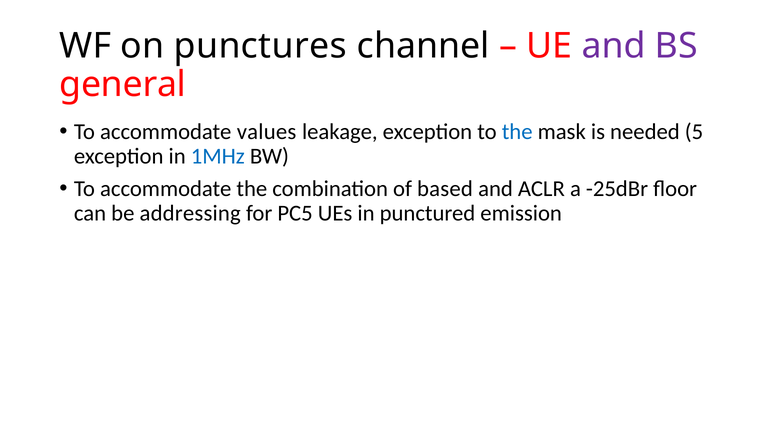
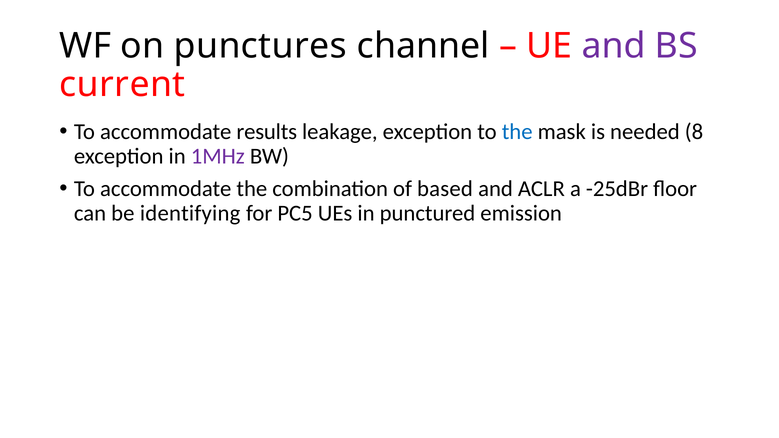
general: general -> current
values: values -> results
5: 5 -> 8
1MHz colour: blue -> purple
addressing: addressing -> identifying
